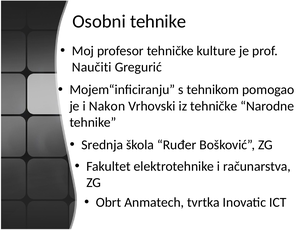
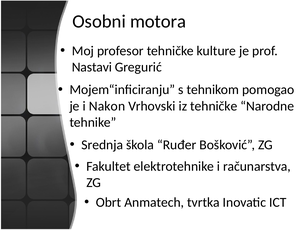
Osobni tehnike: tehnike -> motora
Naučiti: Naučiti -> Nastavi
